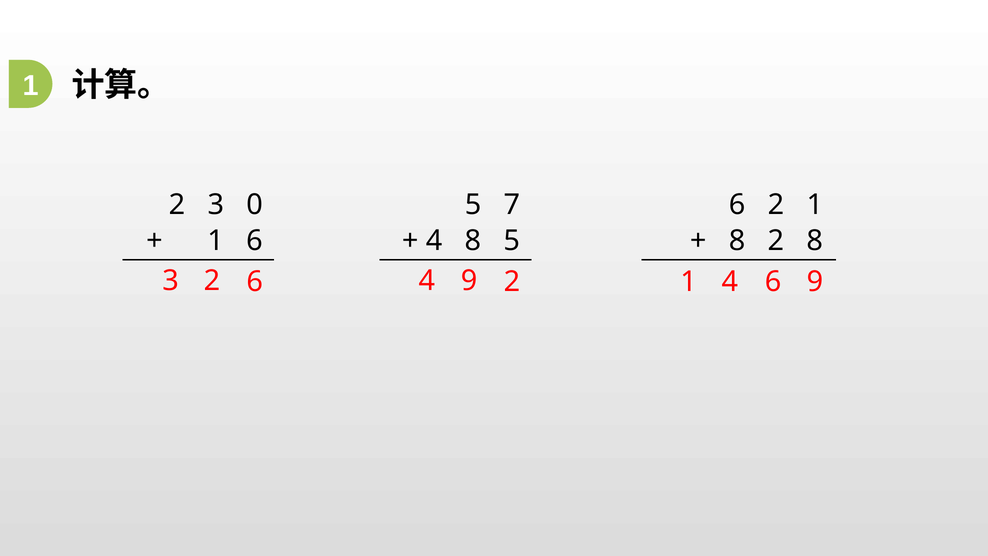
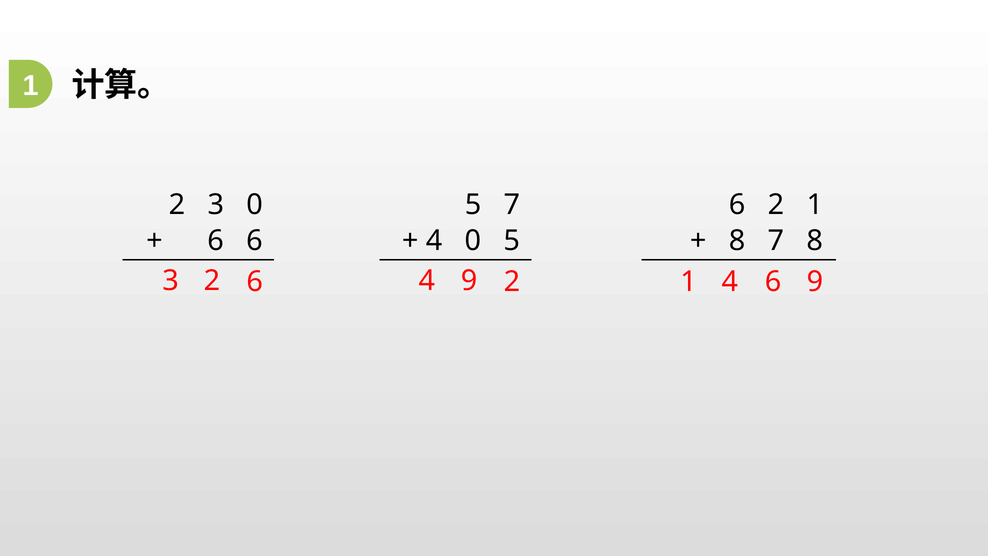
1 at (216, 240): 1 -> 6
4 8: 8 -> 0
8 2: 2 -> 7
